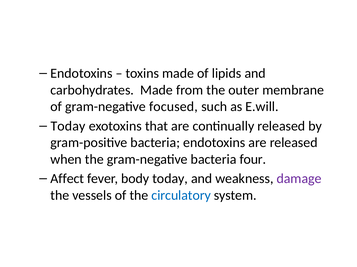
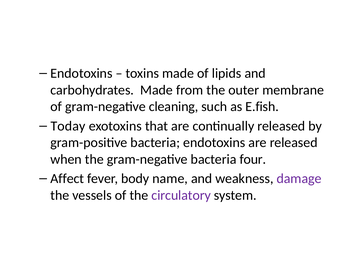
focused: focused -> cleaning
E.will: E.will -> E.fish
body today: today -> name
circulatory colour: blue -> purple
